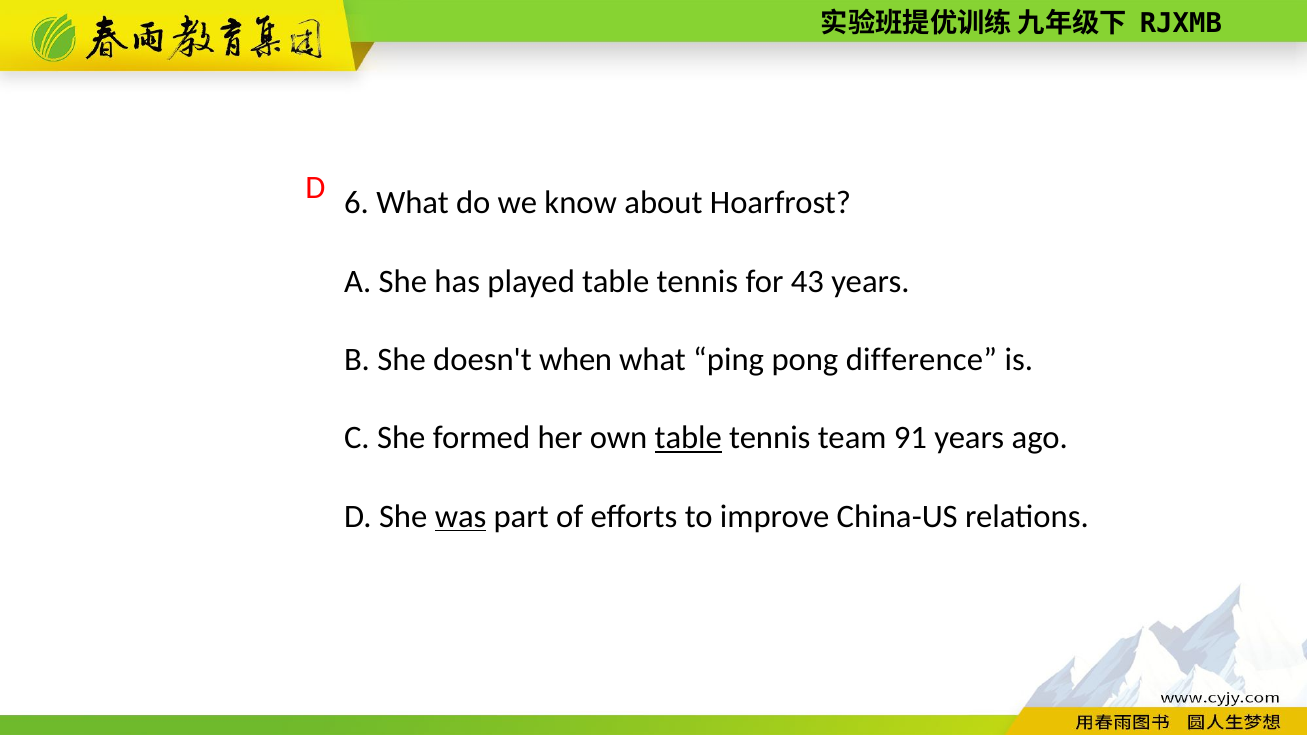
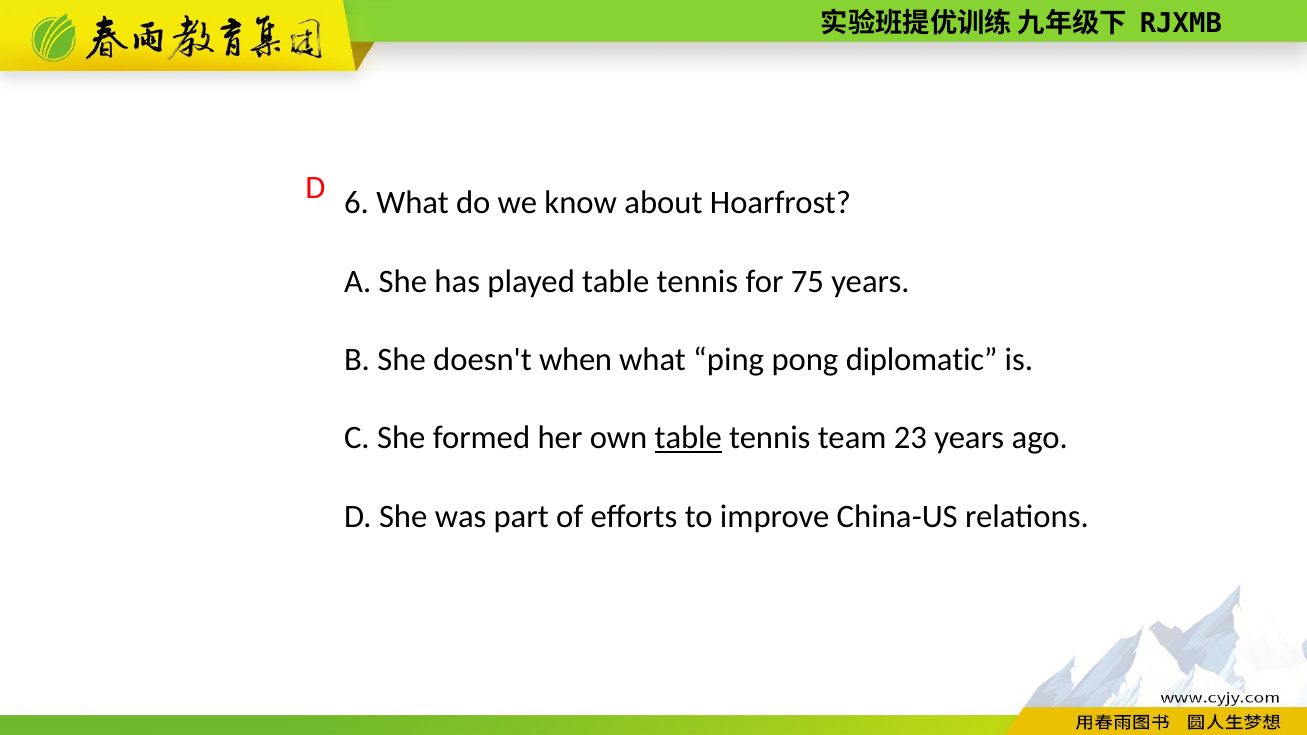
43: 43 -> 75
difference: difference -> diplomatic
91: 91 -> 23
was underline: present -> none
